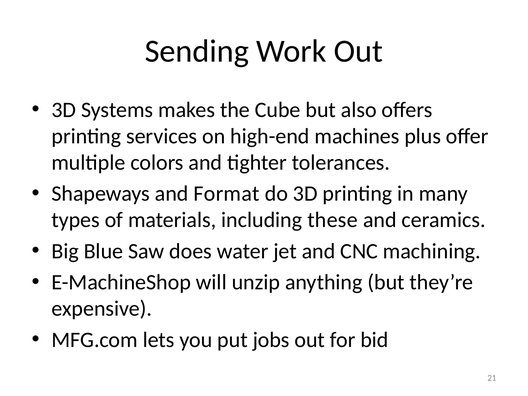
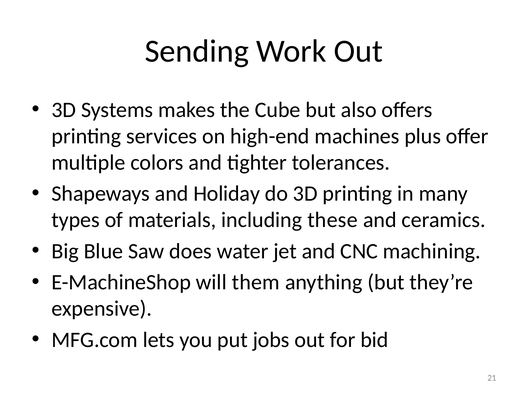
Format: Format -> Holiday
unzip: unzip -> them
